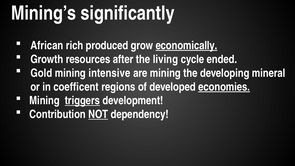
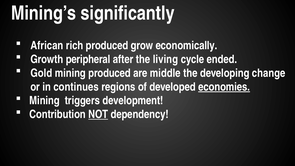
economically underline: present -> none
resources: resources -> peripheral
mining intensive: intensive -> produced
are mining: mining -> middle
mineral: mineral -> change
coefficent: coefficent -> continues
triggers underline: present -> none
